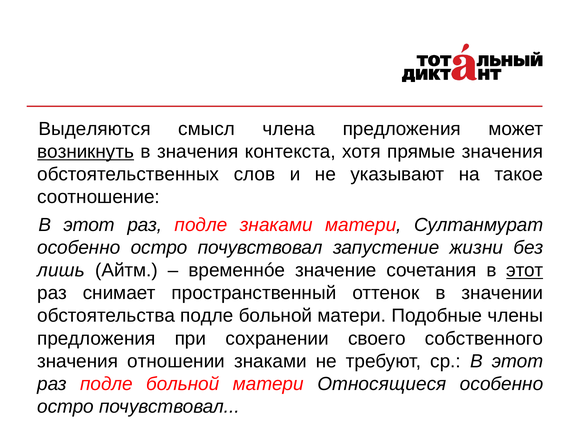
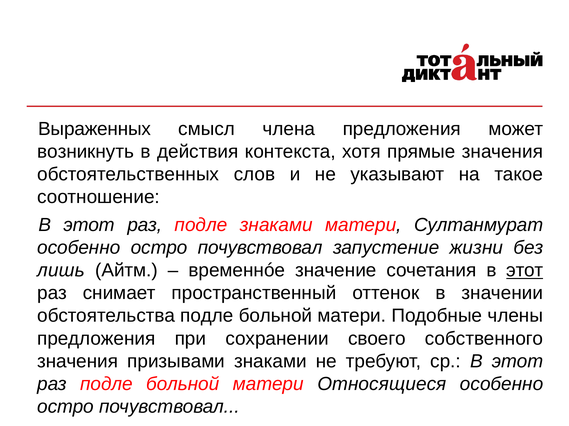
Выделяются: Выделяются -> Выраженных
возникнуть underline: present -> none
в значения: значения -> действия
отношении: отношении -> призывами
